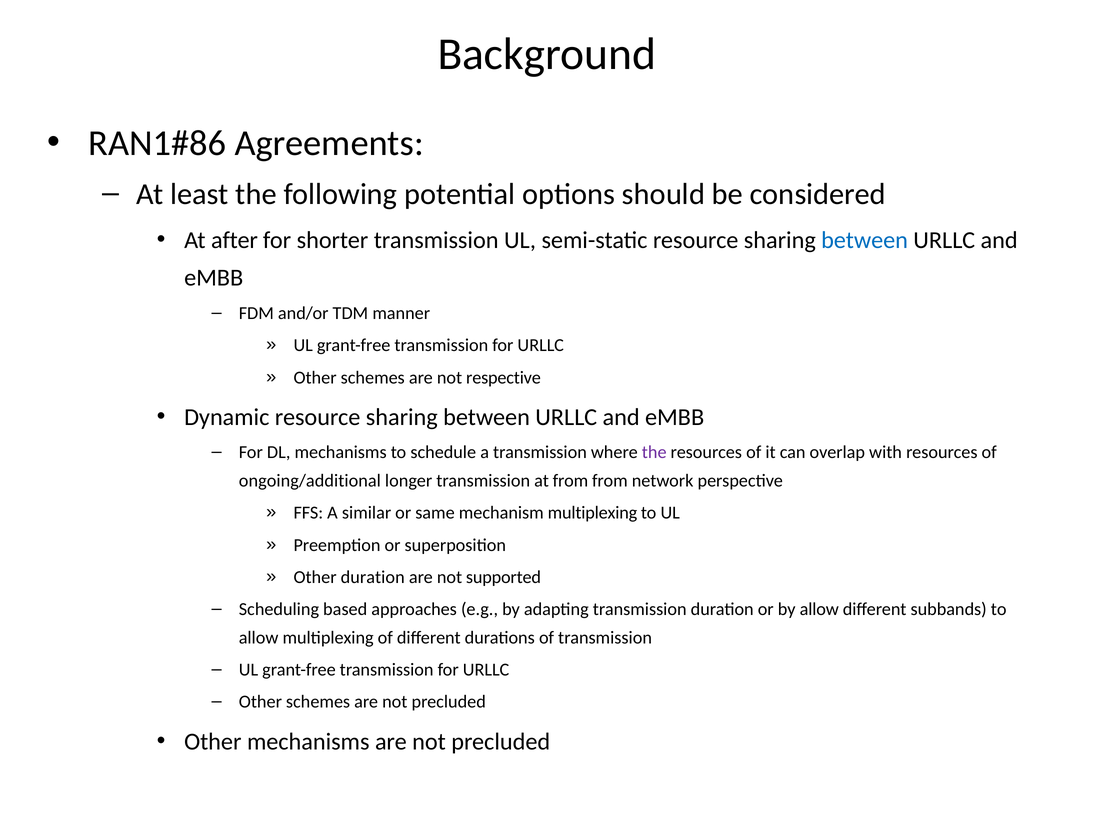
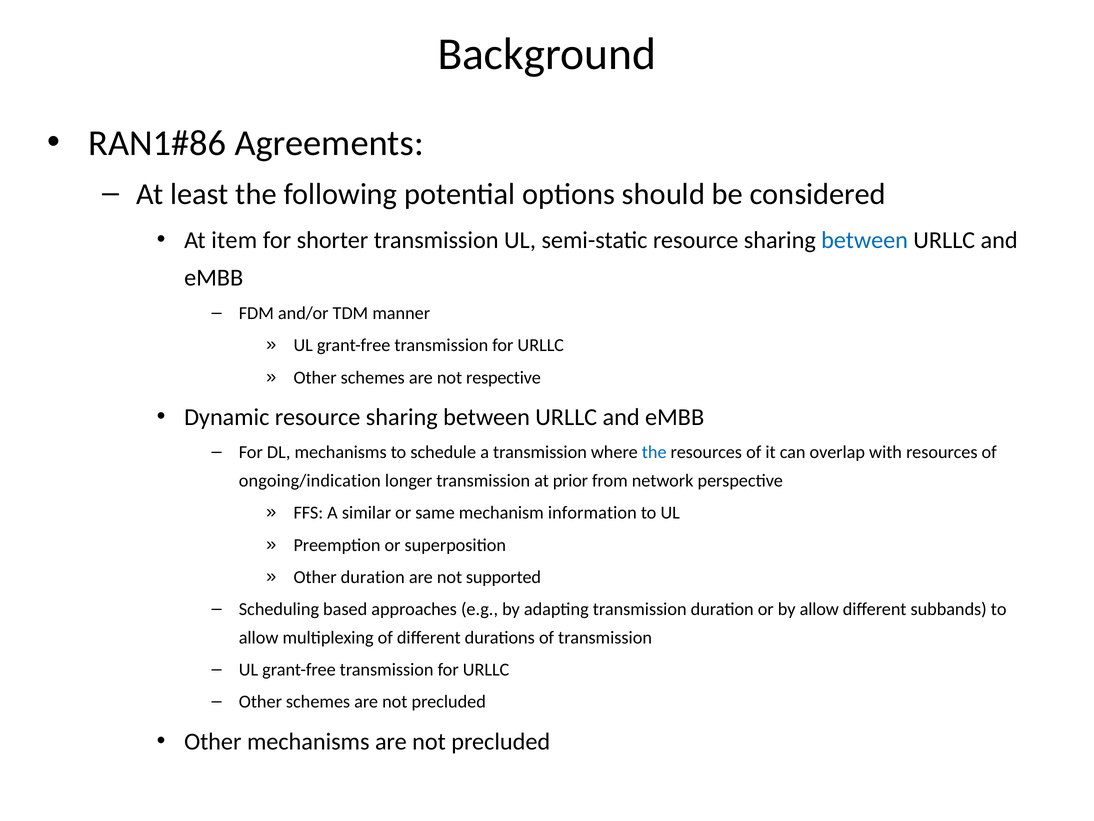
after: after -> item
the at (654, 452) colour: purple -> blue
ongoing/additional: ongoing/additional -> ongoing/indication
at from: from -> prior
mechanism multiplexing: multiplexing -> information
